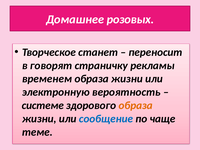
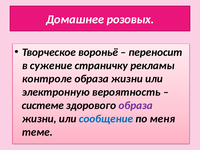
станет: станет -> вороньё
говорят: говорят -> сужение
временем: временем -> контроле
образа at (136, 105) colour: orange -> purple
чаще: чаще -> меня
